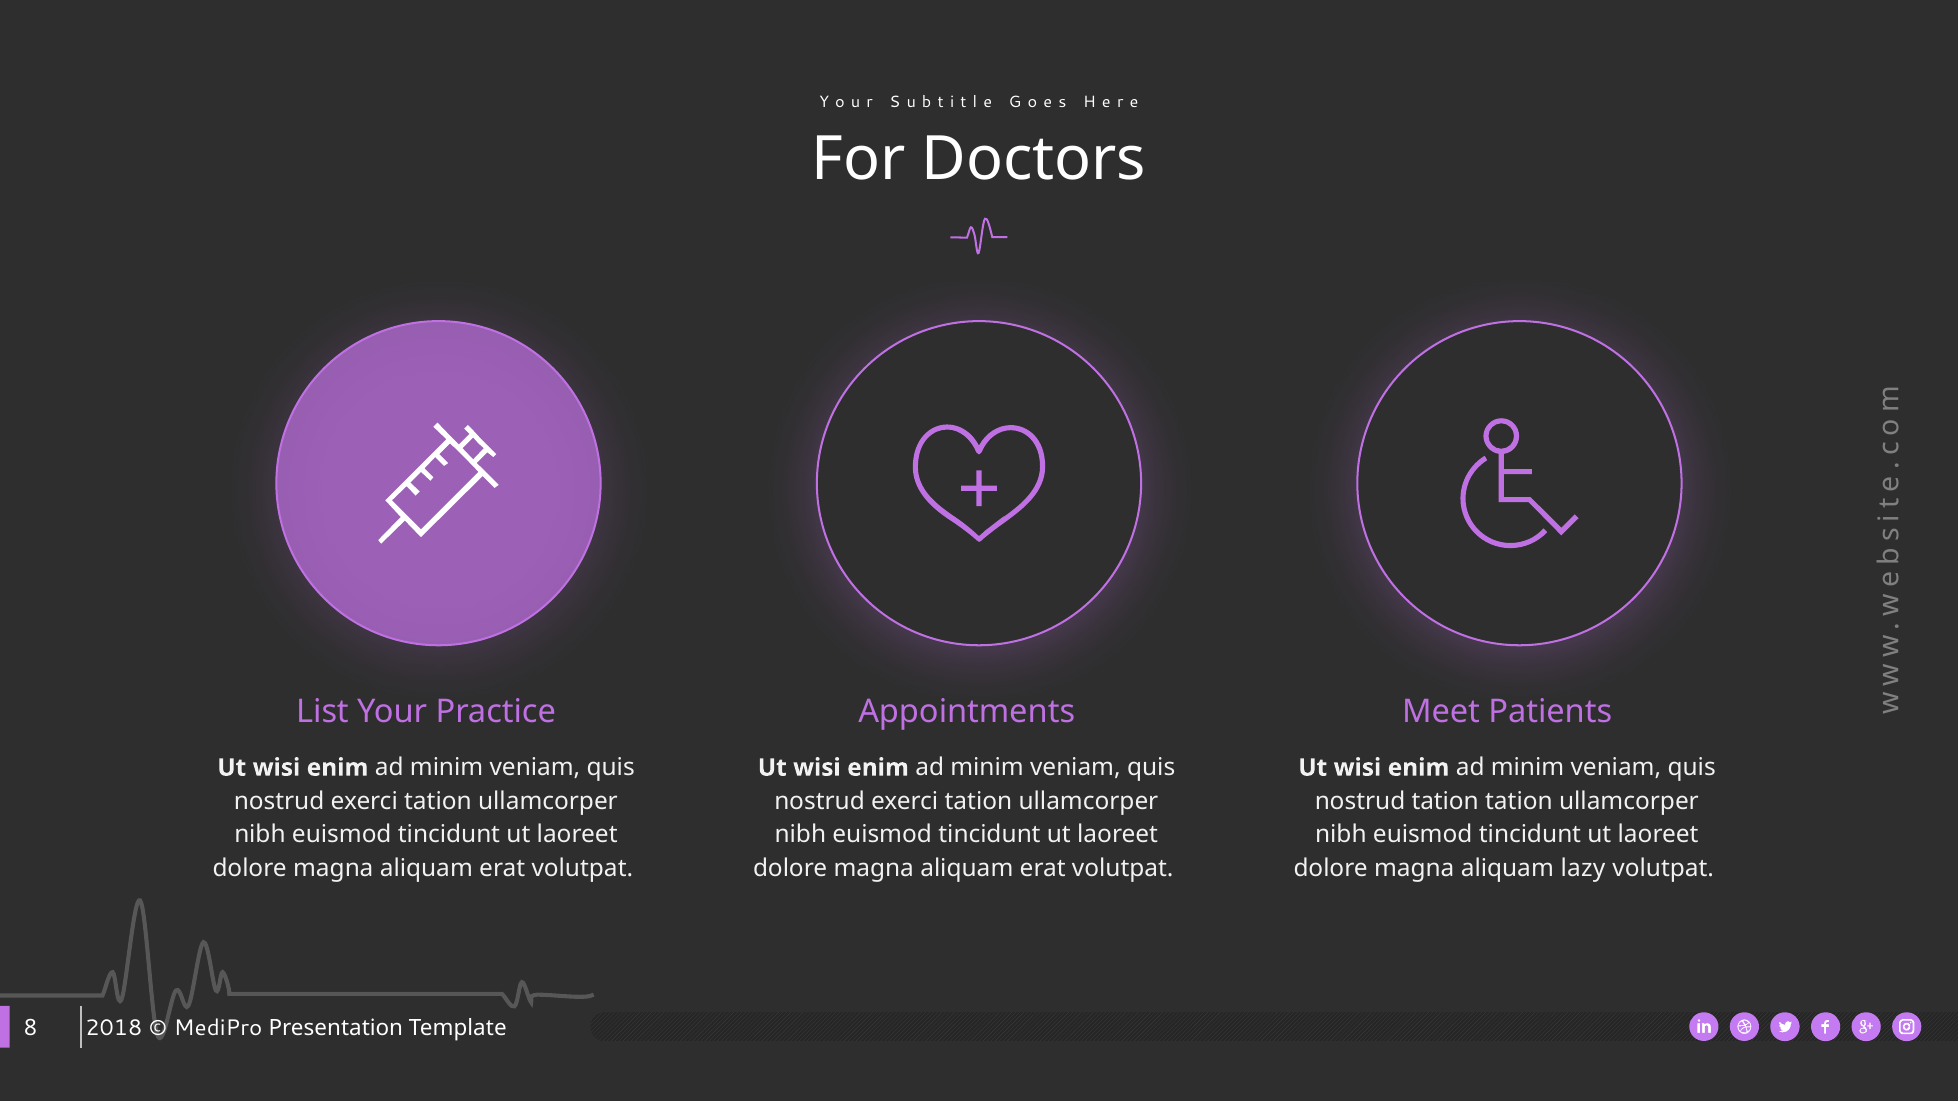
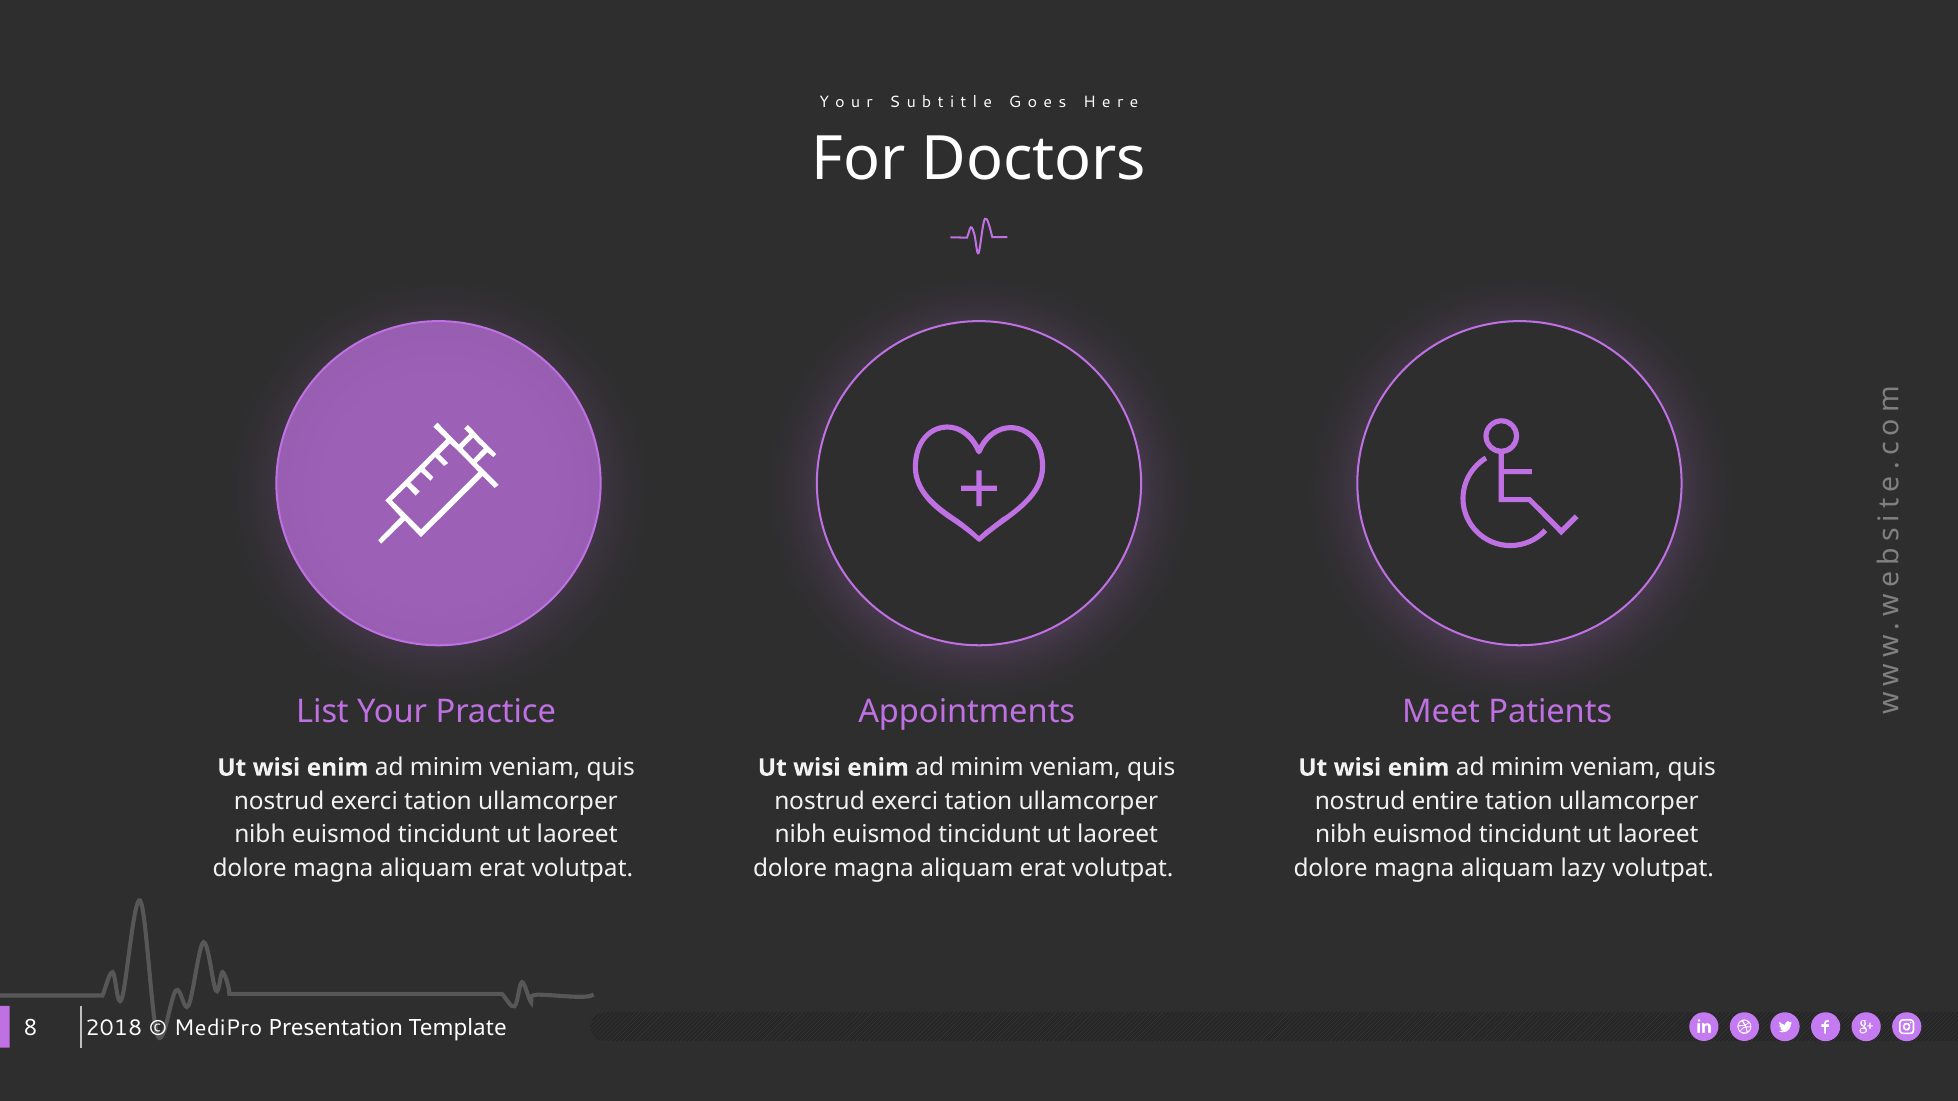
nostrud tation: tation -> entire
